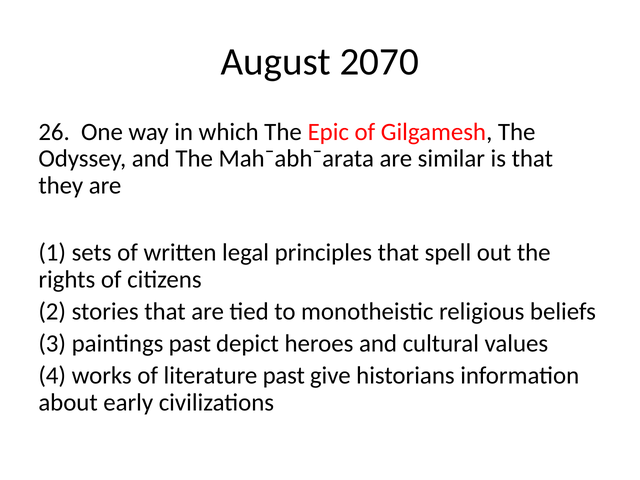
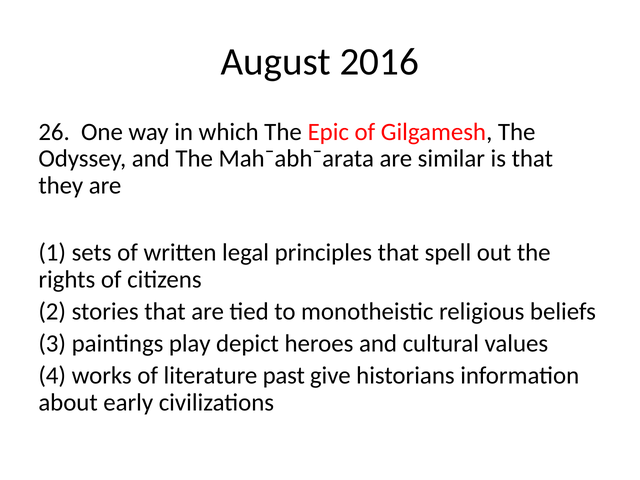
2070: 2070 -> 2016
paintings past: past -> play
